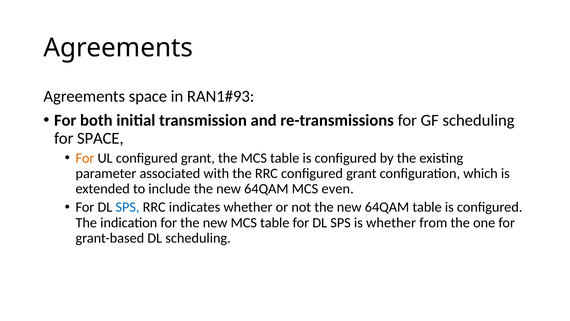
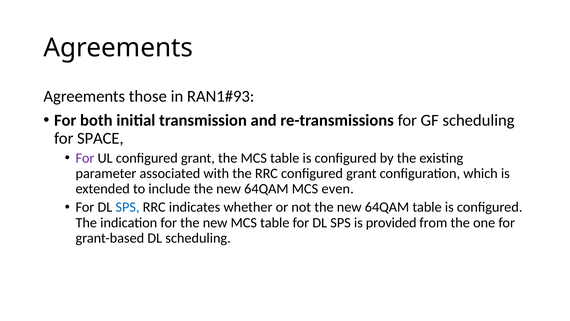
Agreements space: space -> those
For at (85, 158) colour: orange -> purple
is whether: whether -> provided
